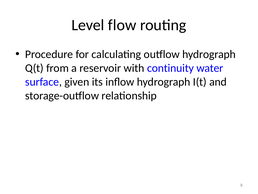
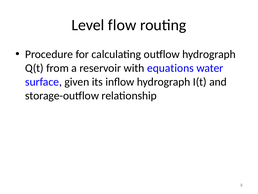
continuity: continuity -> equations
